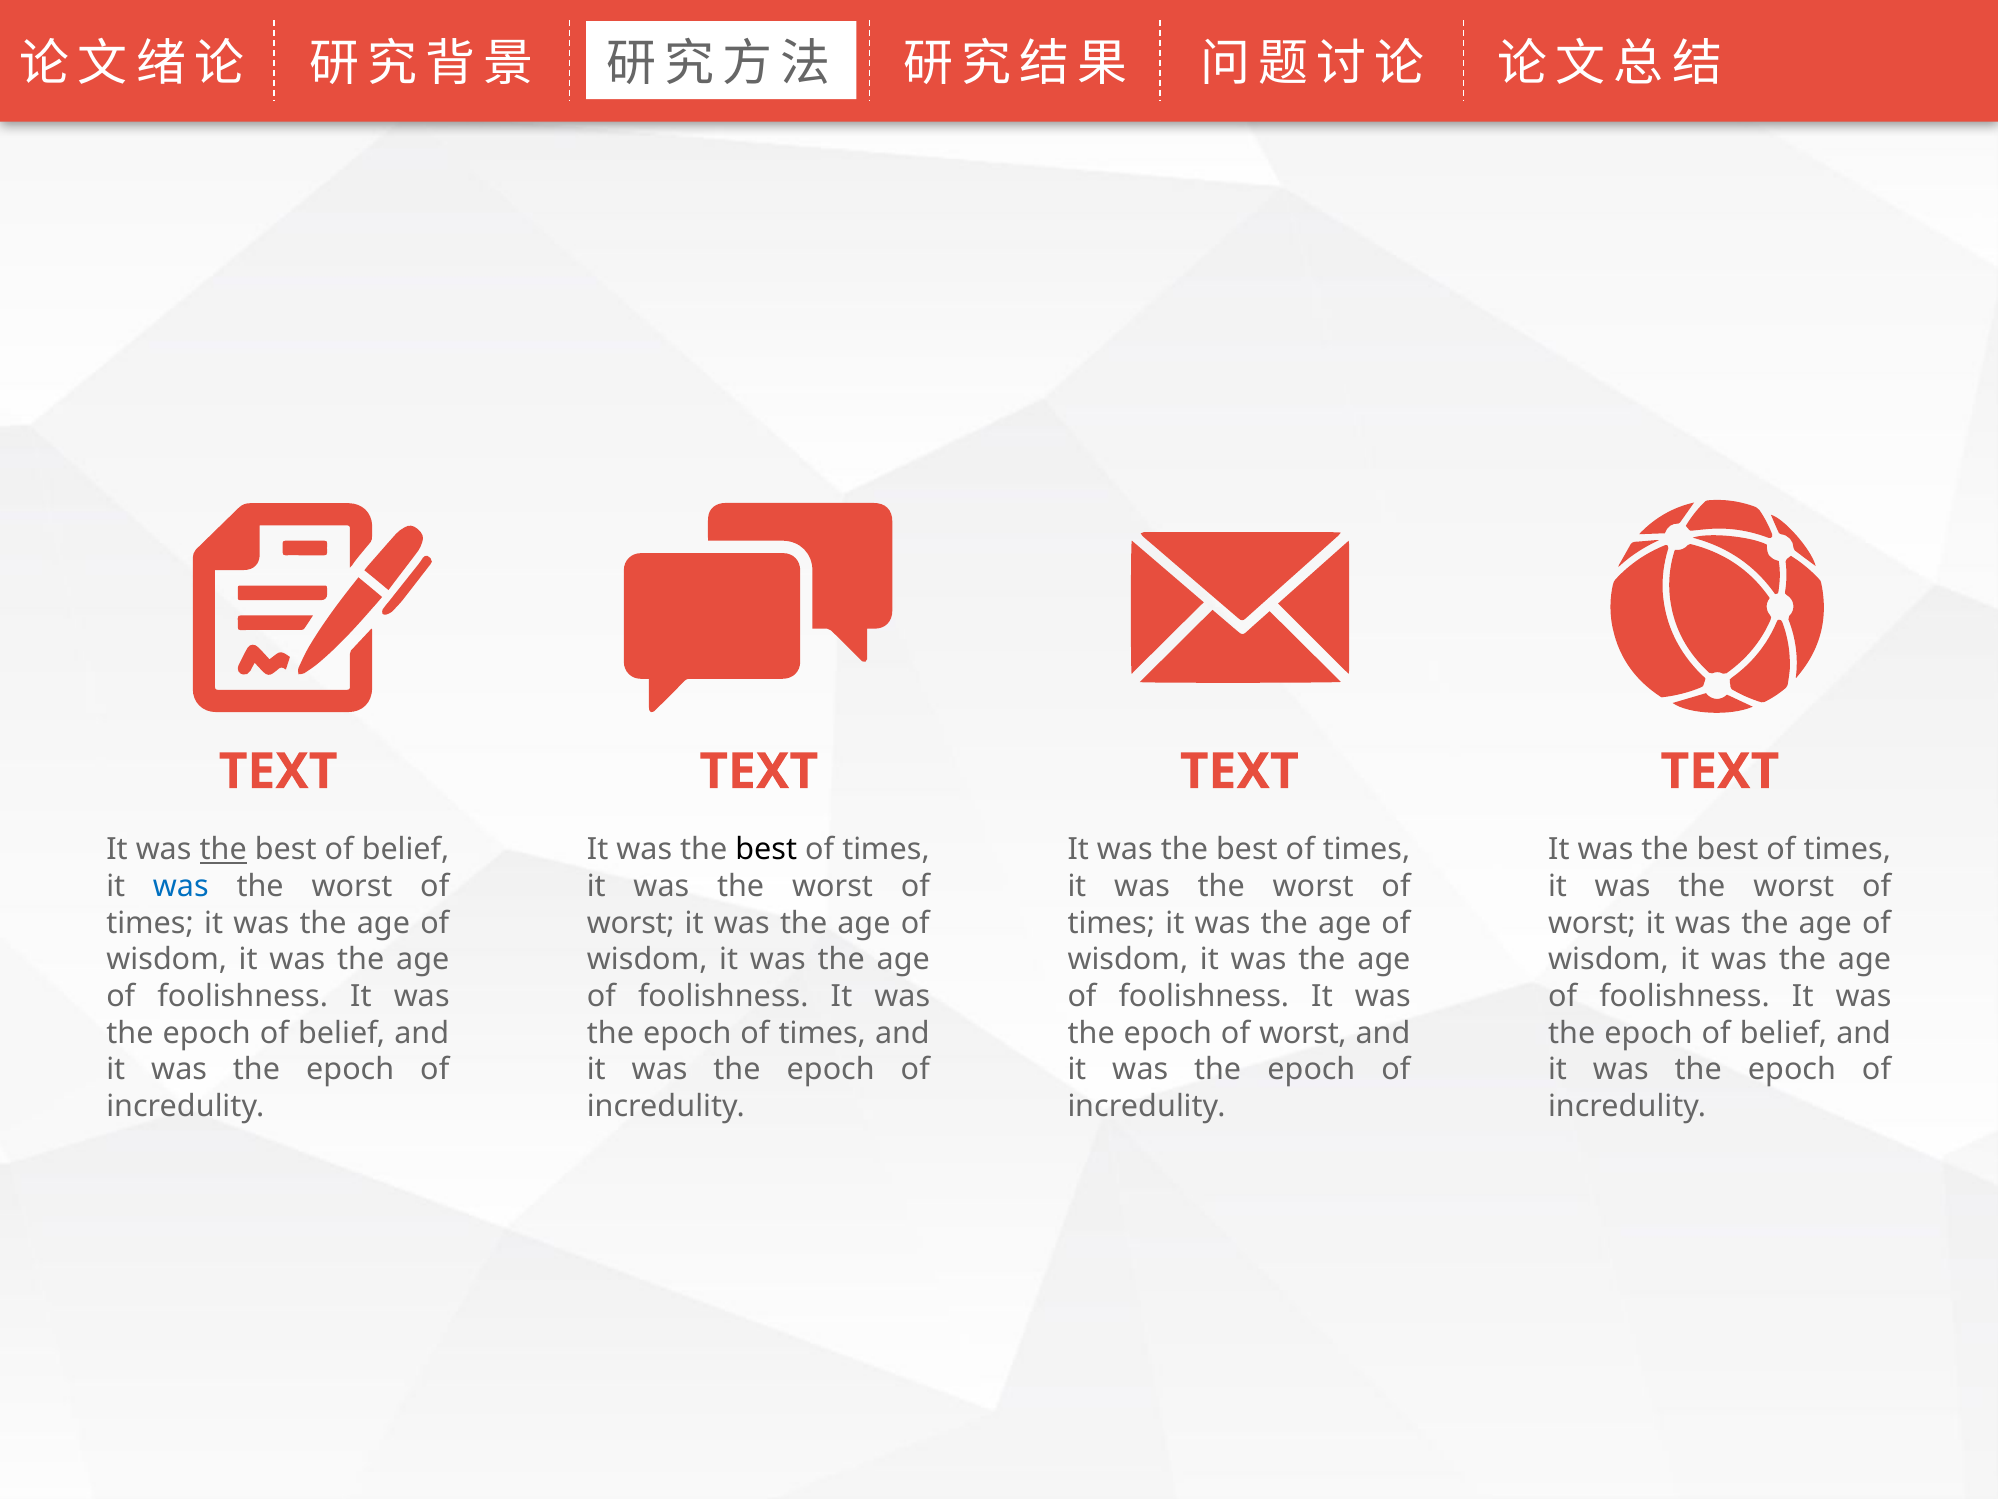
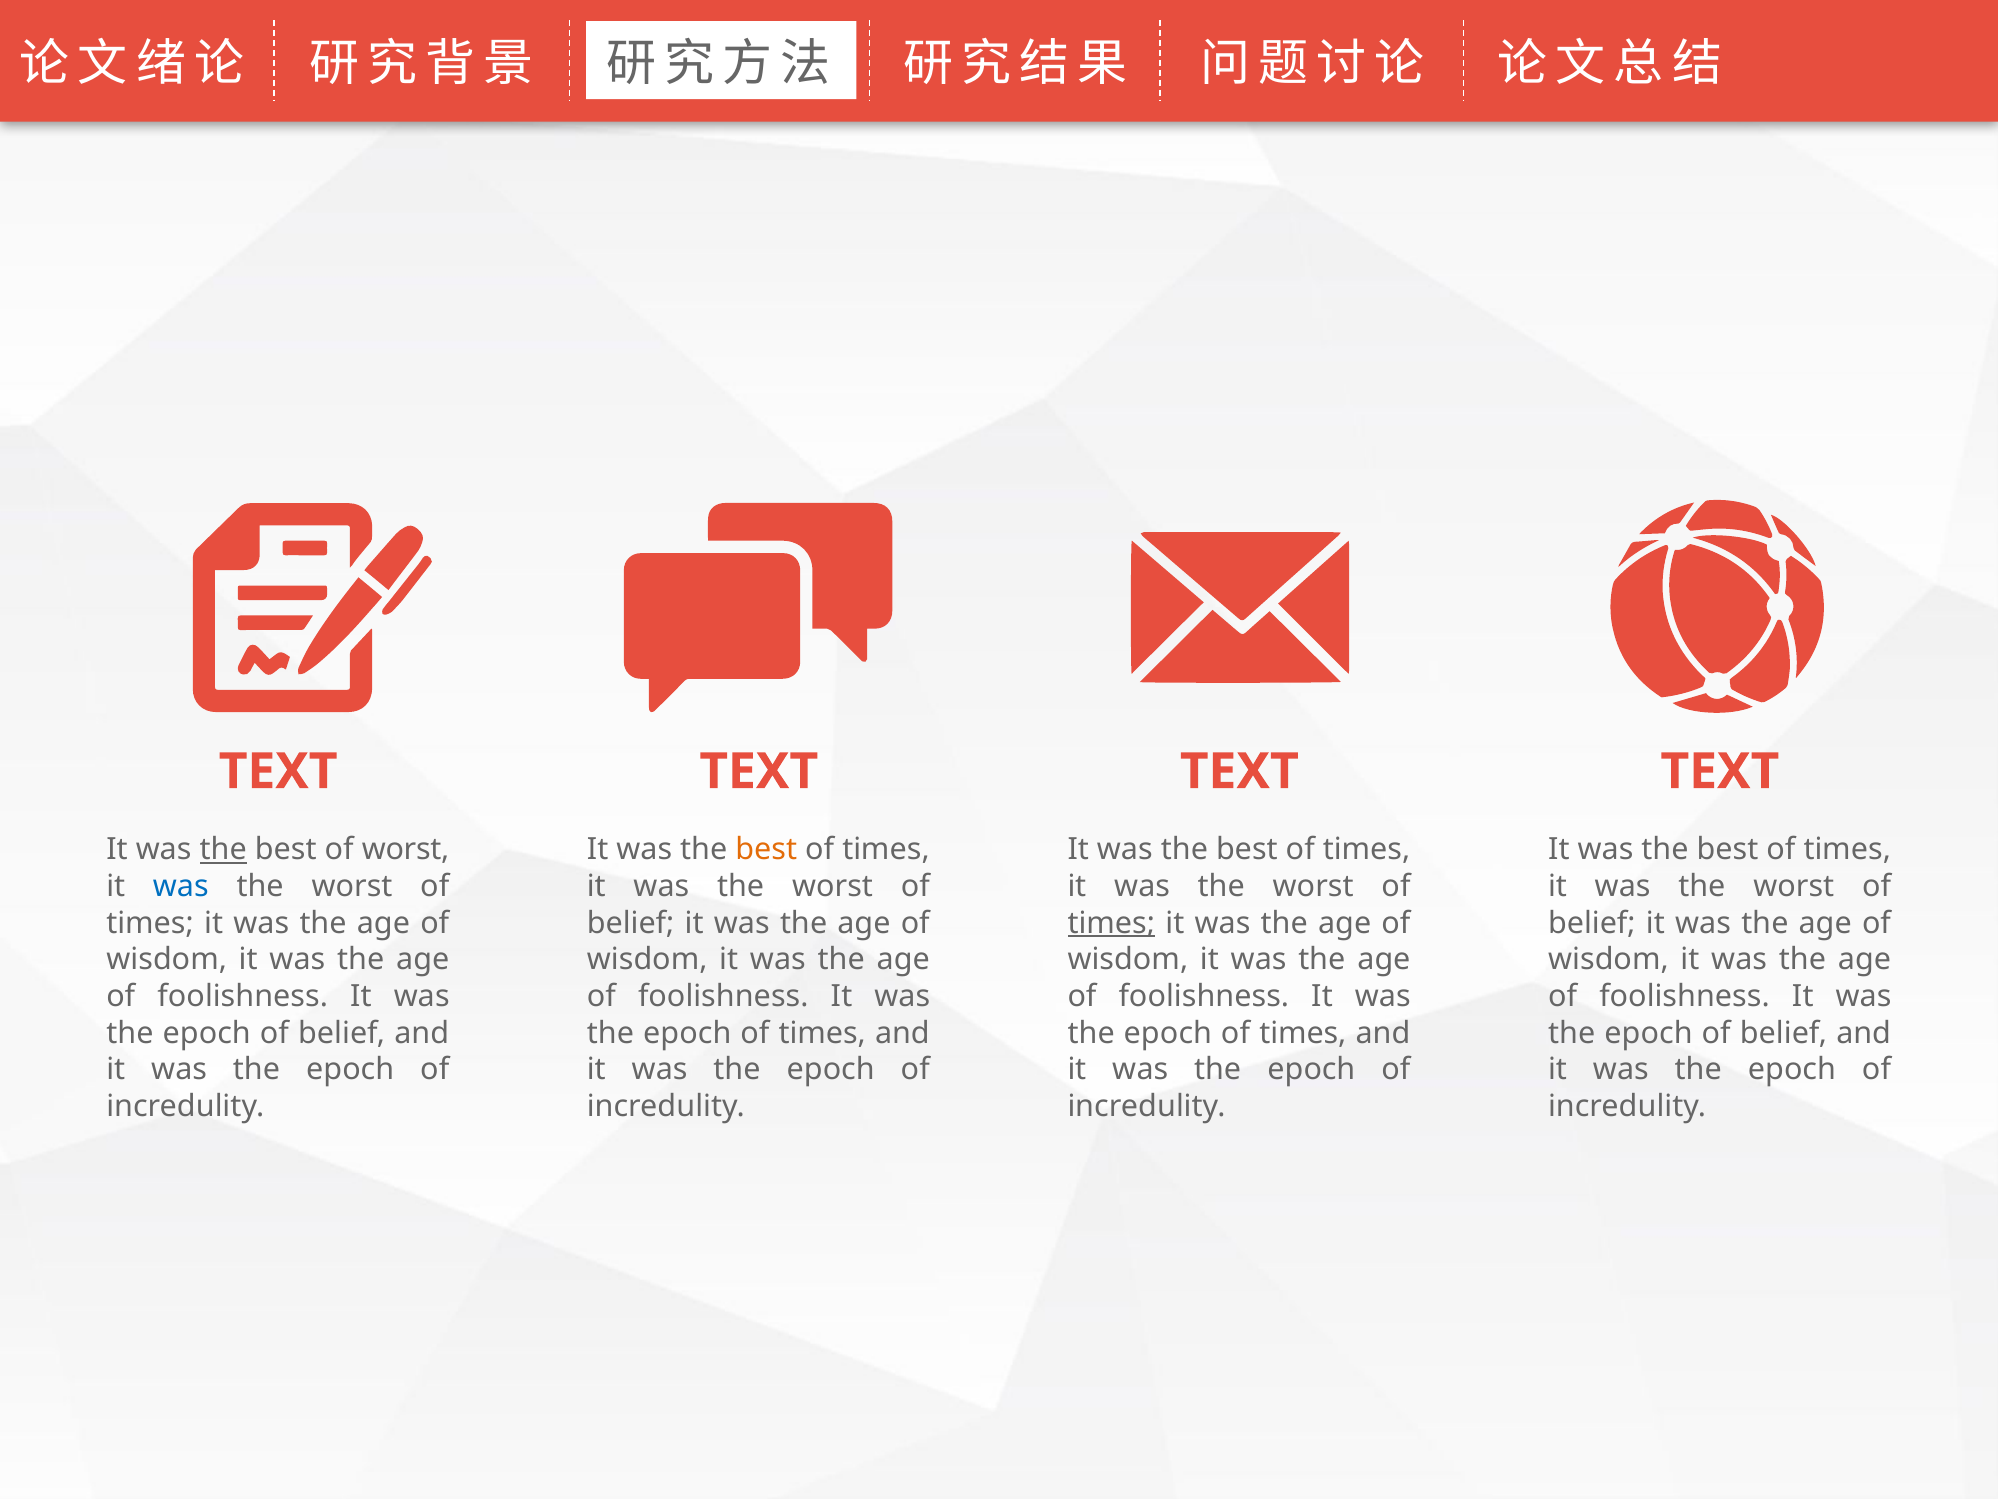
best of belief: belief -> worst
best at (766, 850) colour: black -> orange
worst at (631, 923): worst -> belief
times at (1111, 923) underline: none -> present
worst at (1592, 923): worst -> belief
worst at (1303, 1033): worst -> times
